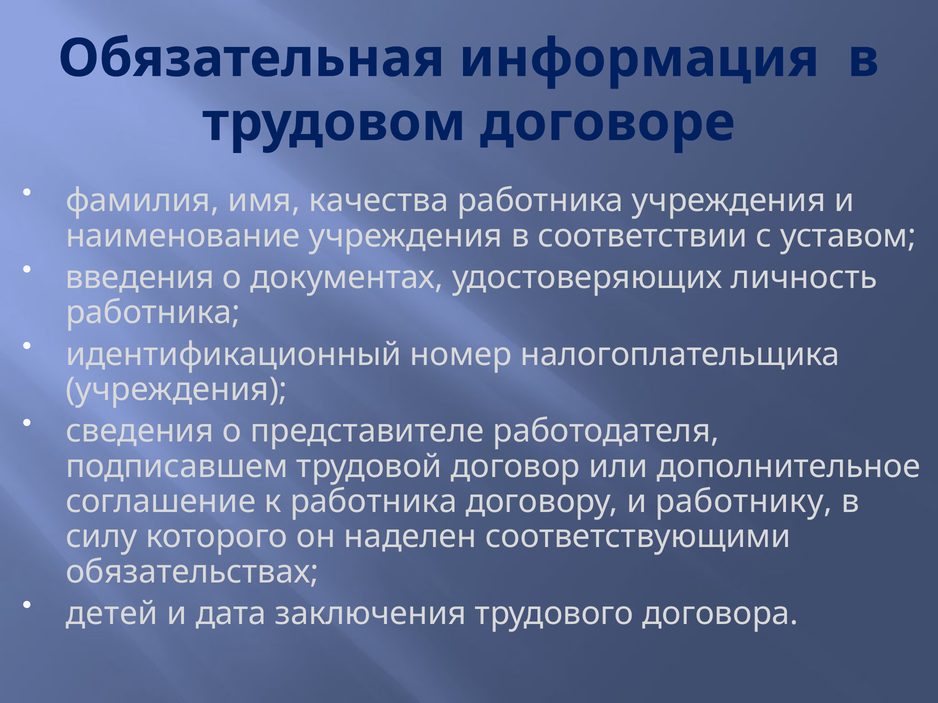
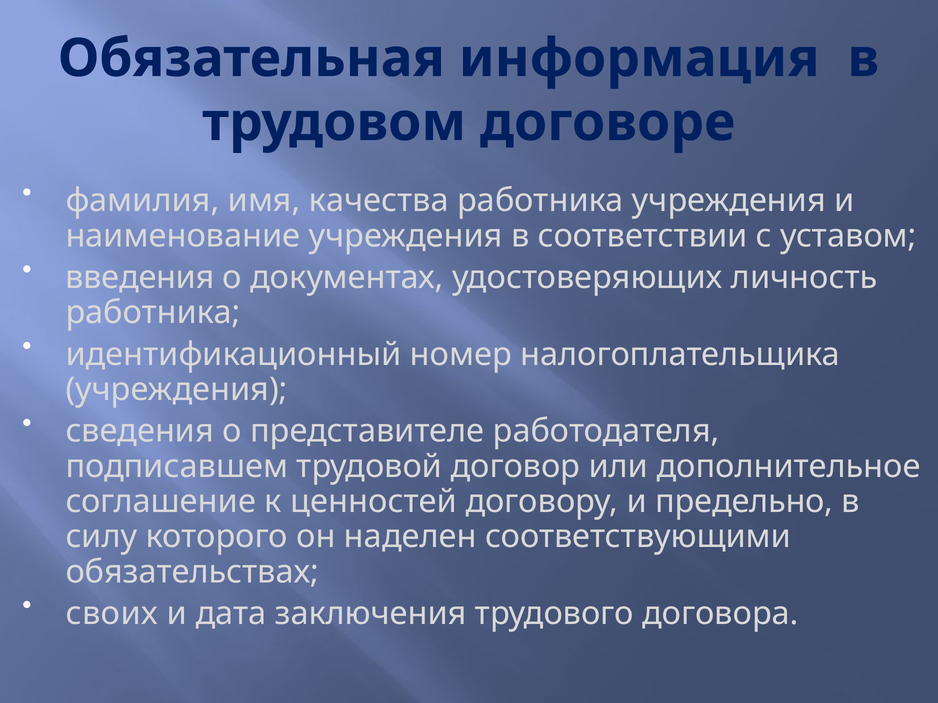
к работника: работника -> ценностей
работнику: работнику -> предельно
детей: детей -> своих
